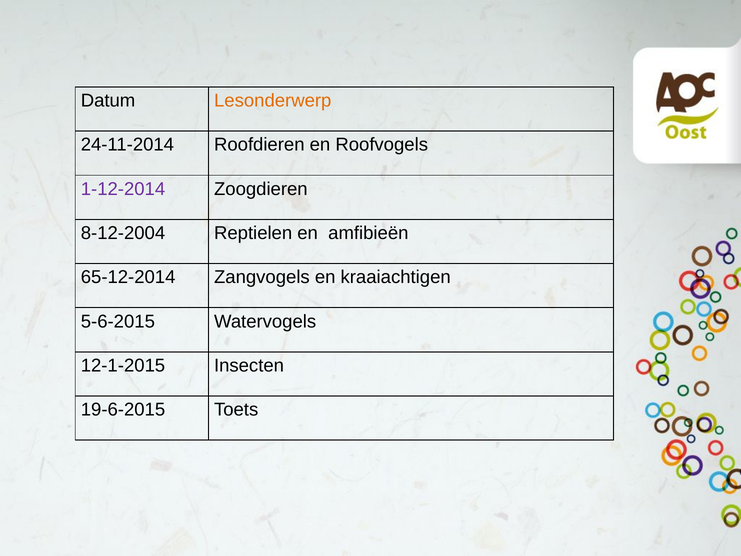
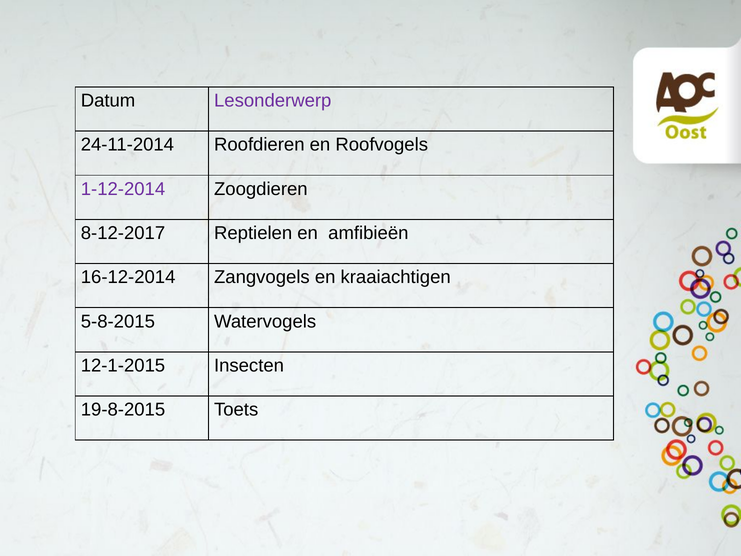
Lesonderwerp colour: orange -> purple
8-12-2004: 8-12-2004 -> 8-12-2017
65-12-2014: 65-12-2014 -> 16-12-2014
5-6-2015: 5-6-2015 -> 5-8-2015
19-6-2015: 19-6-2015 -> 19-8-2015
